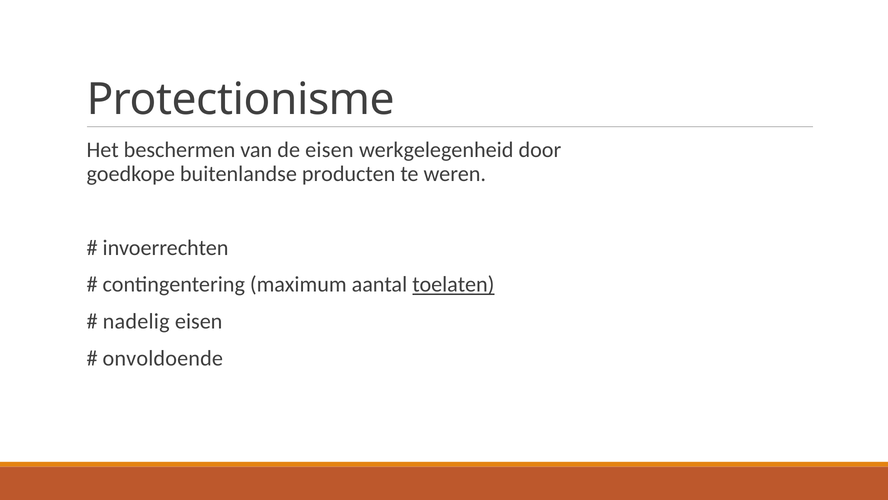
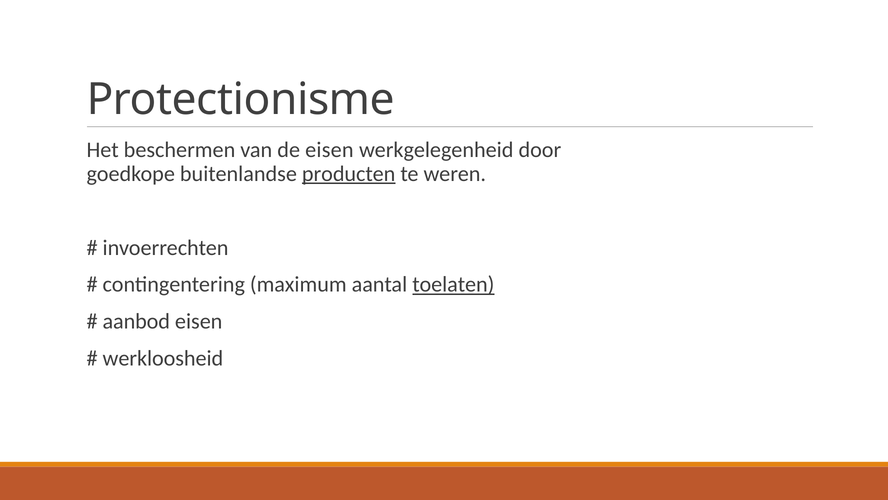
producten underline: none -> present
nadelig: nadelig -> aanbod
onvoldoende: onvoldoende -> werkloosheid
